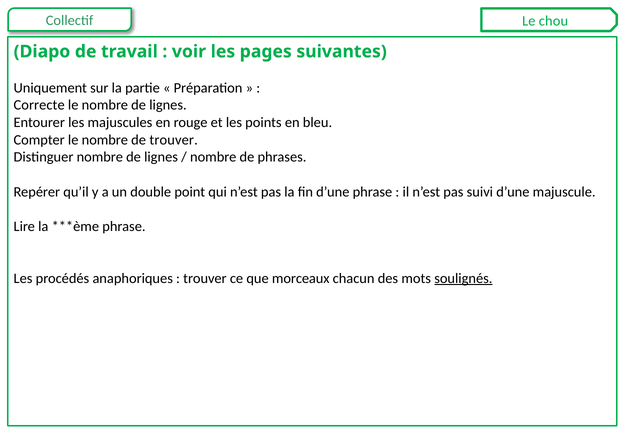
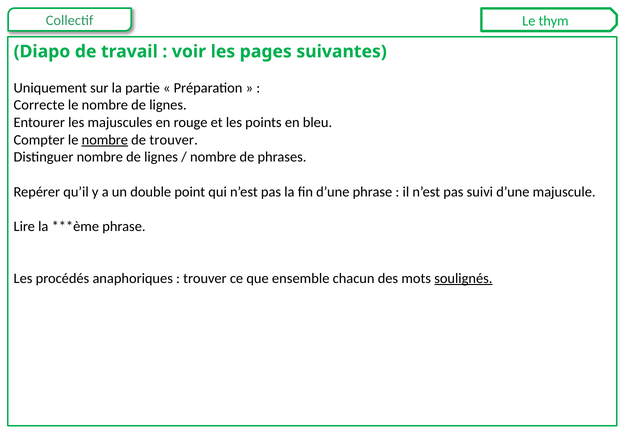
chou: chou -> thym
nombre at (105, 140) underline: none -> present
morceaux: morceaux -> ensemble
